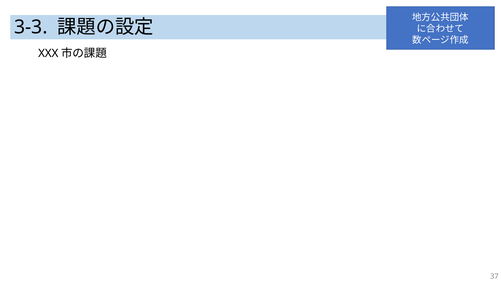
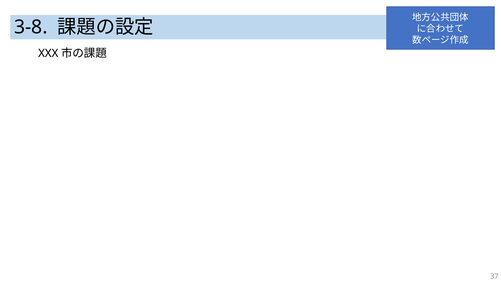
3-3: 3-3 -> 3-8
